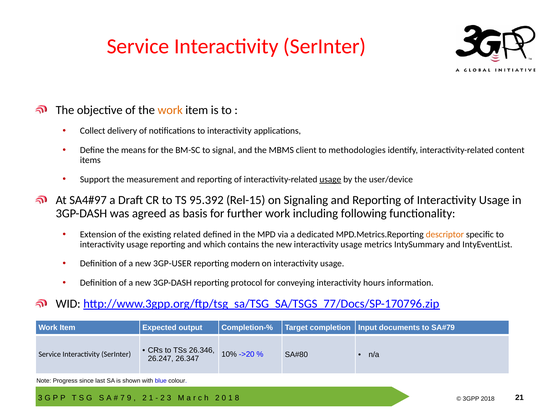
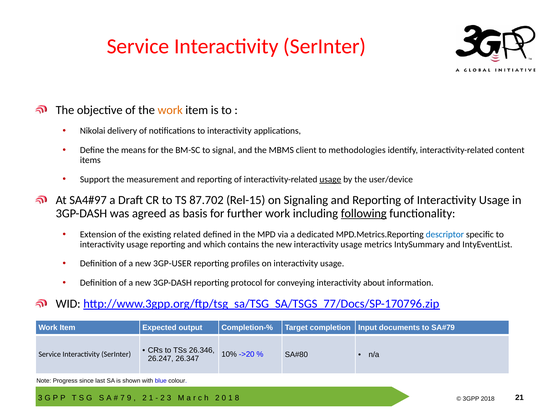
Collect: Collect -> Nikolai
95.392: 95.392 -> 87.702
following underline: none -> present
descriptor colour: orange -> blue
modern: modern -> profiles
hours: hours -> about
